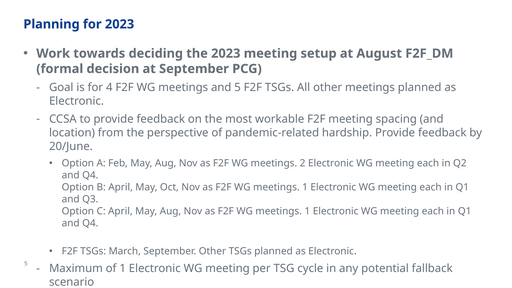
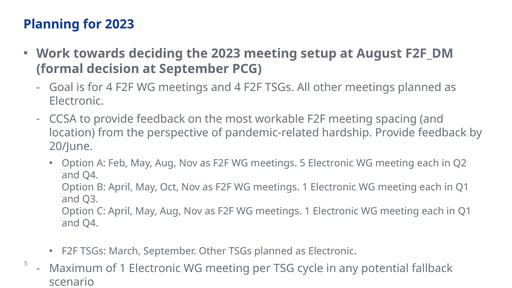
and 5: 5 -> 4
meetings 2: 2 -> 5
